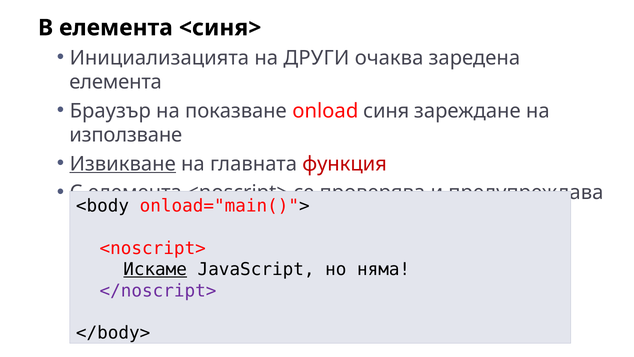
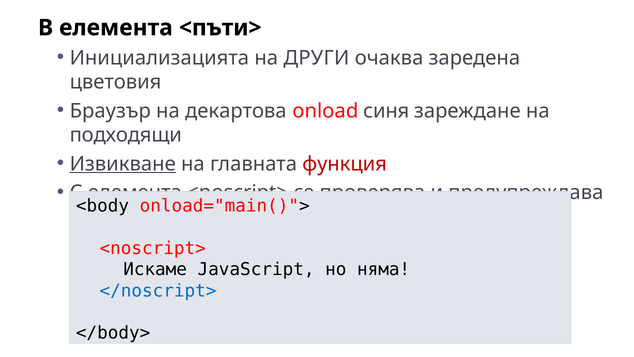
<синя>: <синя> -> <пъти>
елемента at (116, 82): елемента -> цветовия
показване: показване -> декартова
използване: използване -> подходящи
Искаме underline: present -> none
</noscript> colour: purple -> blue
